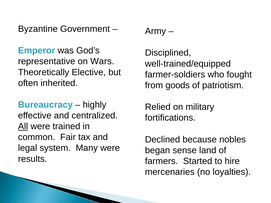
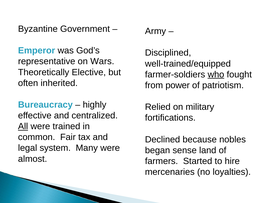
who underline: none -> present
goods: goods -> power
results: results -> almost
